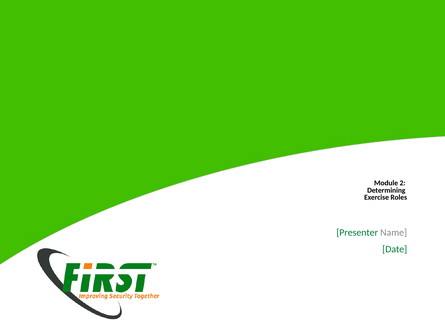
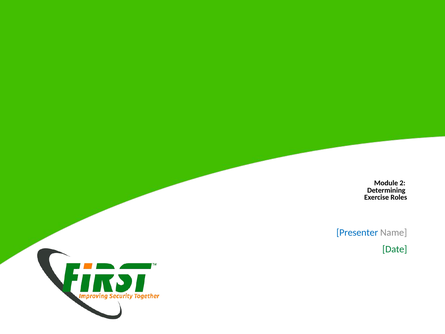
Presenter colour: green -> blue
